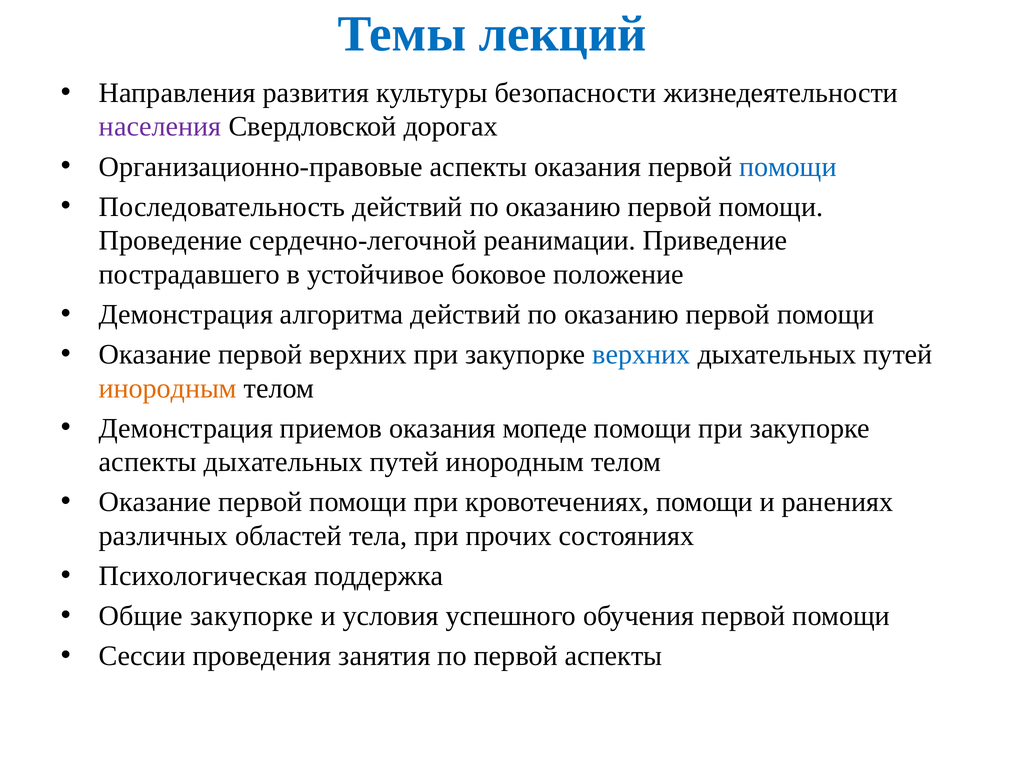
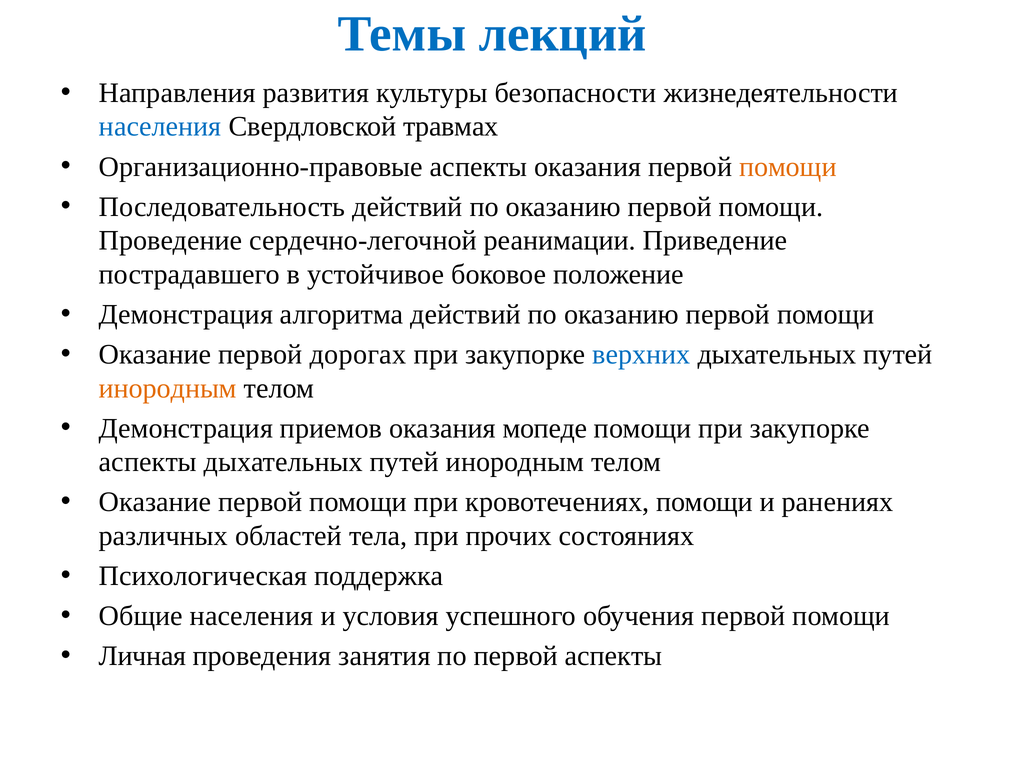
населения at (160, 127) colour: purple -> blue
дорогах: дорогах -> травмах
помощи at (788, 167) colour: blue -> orange
первой верхних: верхних -> дорогах
Общие закупорке: закупорке -> населения
Сессии: Сессии -> Личная
